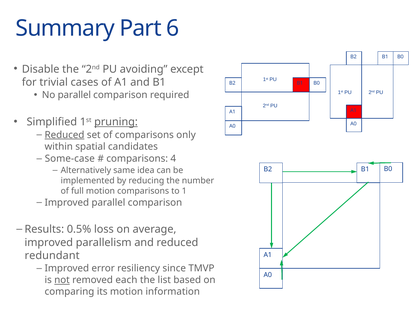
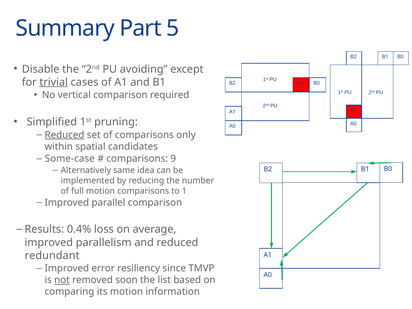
6: 6 -> 5
trivial underline: none -> present
No parallel: parallel -> vertical
pruning underline: present -> none
4: 4 -> 9
0.5%: 0.5% -> 0.4%
each: each -> soon
